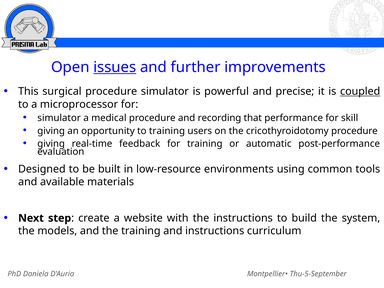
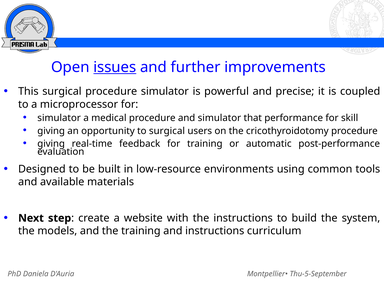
coupled underline: present -> none
and recording: recording -> simulator
to training: training -> surgical
